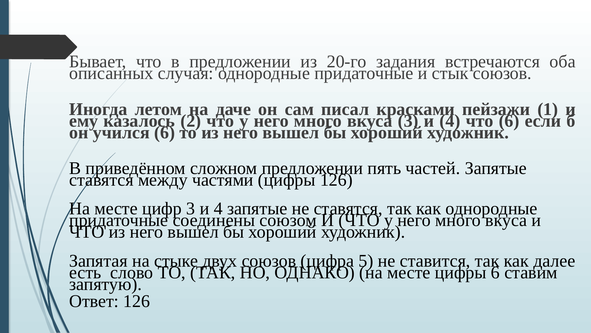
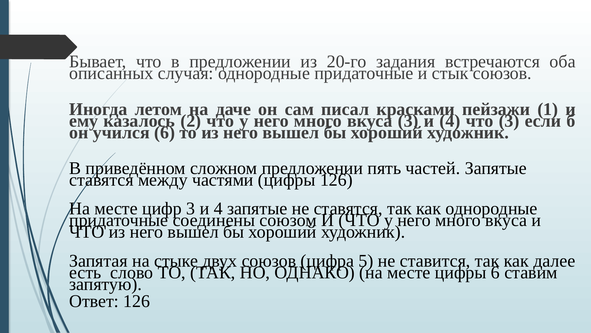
что 6: 6 -> 3
